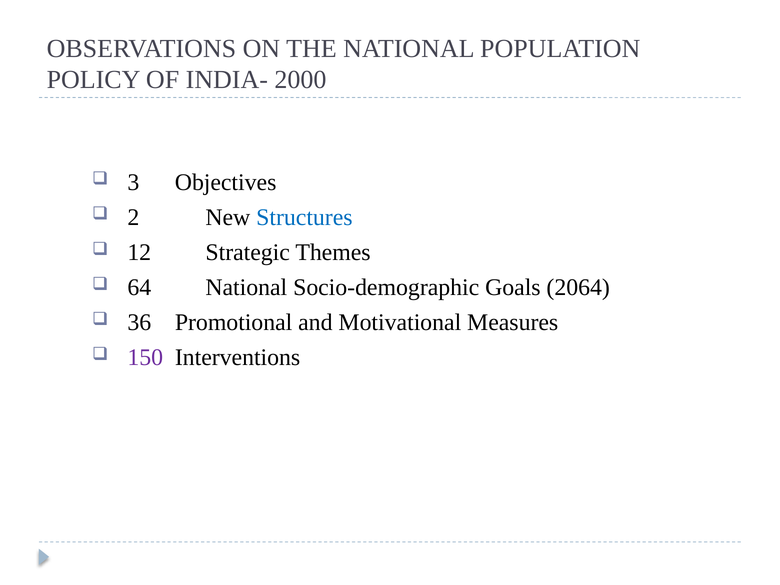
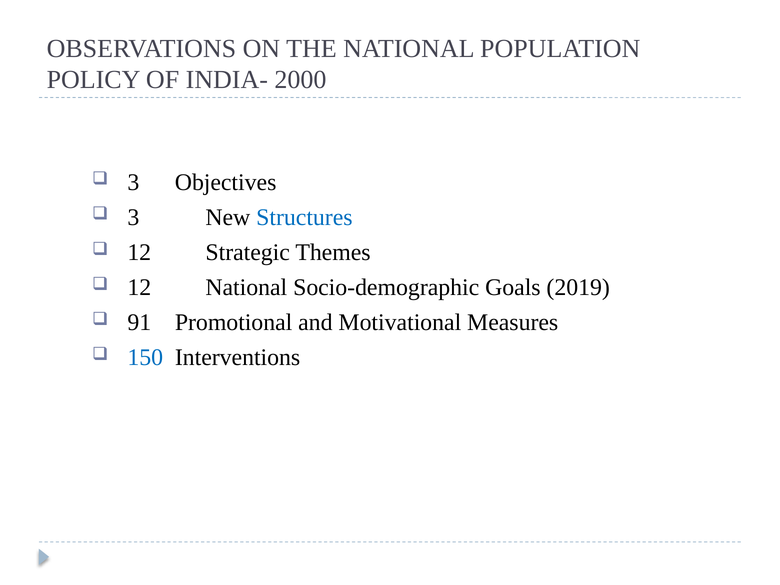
2 at (133, 217): 2 -> 3
64 at (139, 287): 64 -> 12
2064: 2064 -> 2019
36: 36 -> 91
150 colour: purple -> blue
